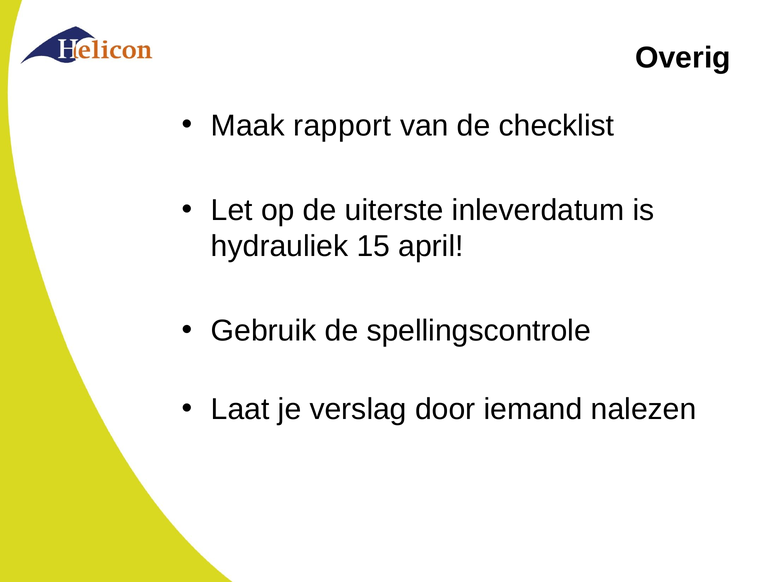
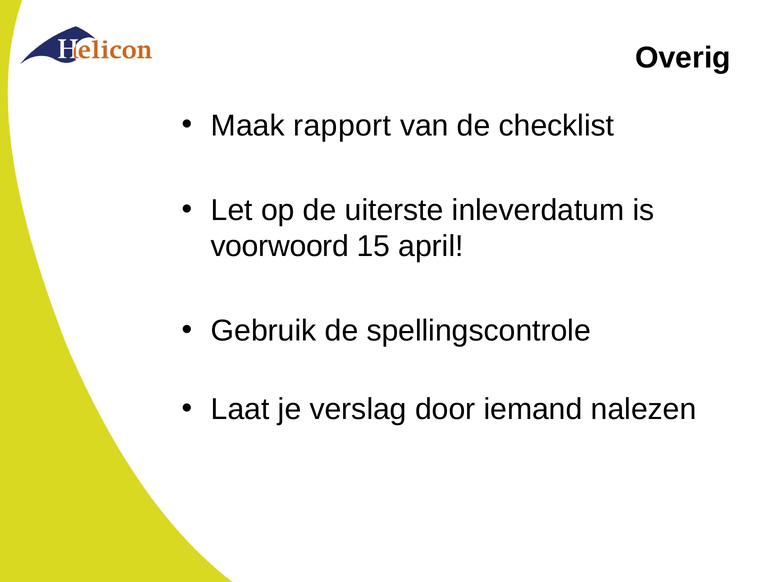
hydrauliek: hydrauliek -> voorwoord
